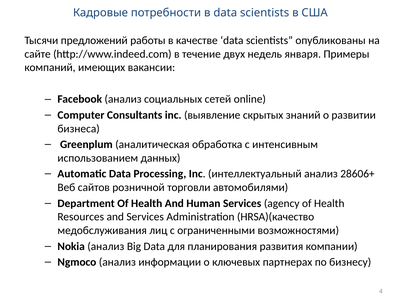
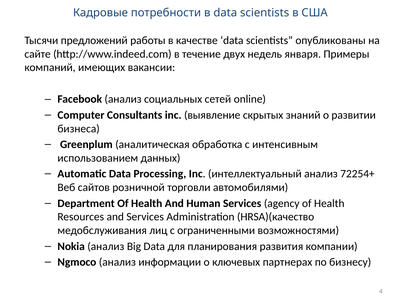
28606+: 28606+ -> 72254+
